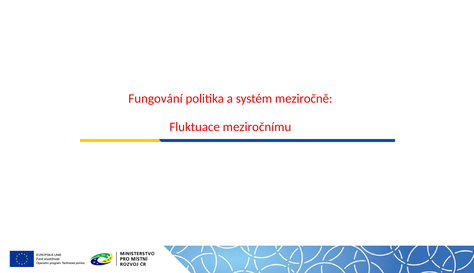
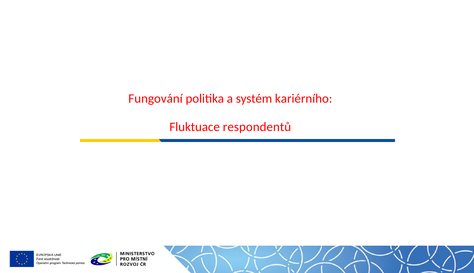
meziročně: meziročně -> kariérního
meziročnímu: meziročnímu -> respondentů
